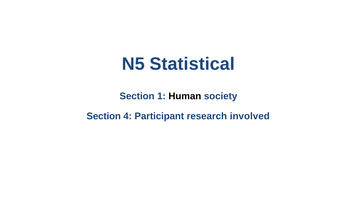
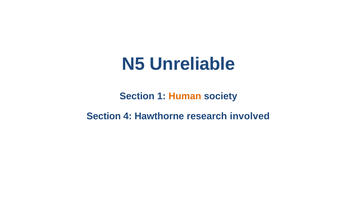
Statistical: Statistical -> Unreliable
Human colour: black -> orange
Participant: Participant -> Hawthorne
